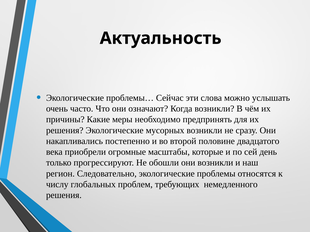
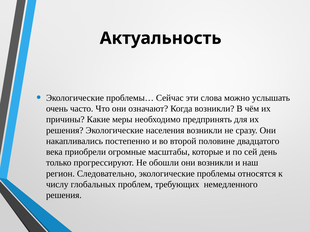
мусорных: мусорных -> населения
